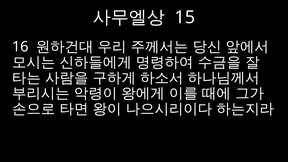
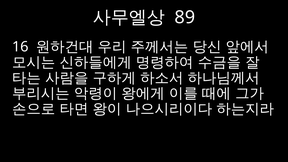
15: 15 -> 89
